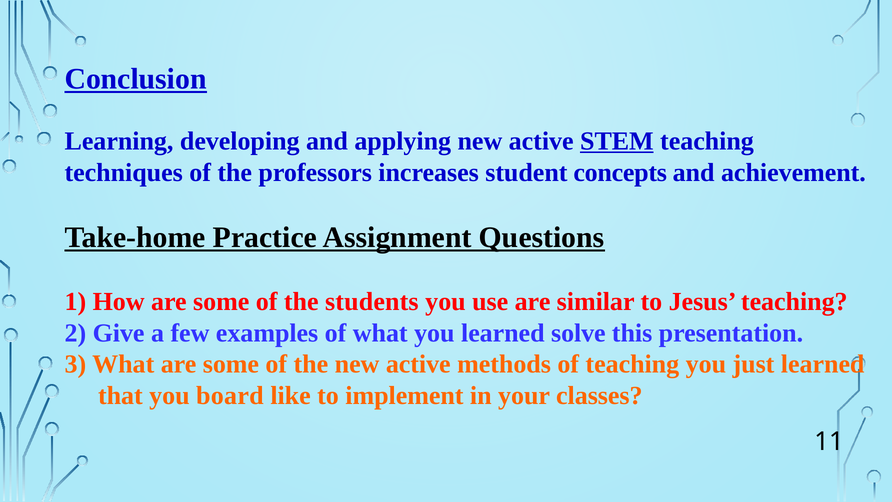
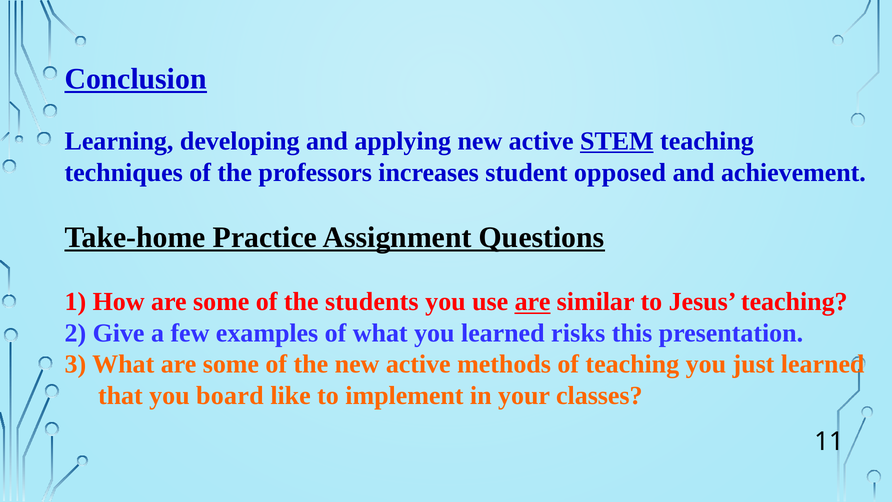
concepts: concepts -> opposed
are at (533, 302) underline: none -> present
solve: solve -> risks
